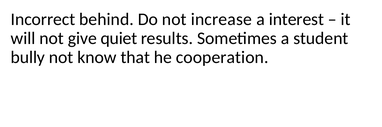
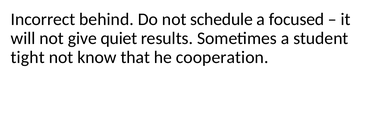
increase: increase -> schedule
interest: interest -> focused
bully: bully -> tight
